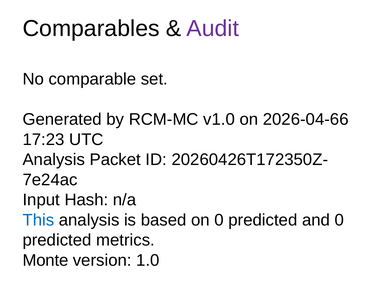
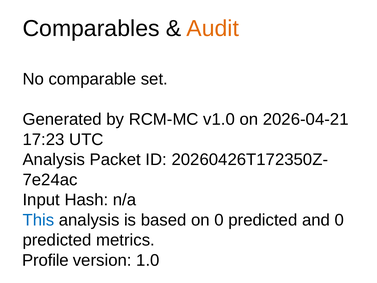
Audit colour: purple -> orange
2026-04-66: 2026-04-66 -> 2026-04-21
Monte: Monte -> Profile
